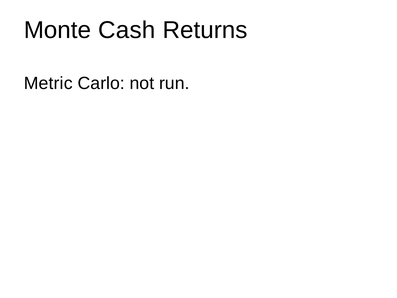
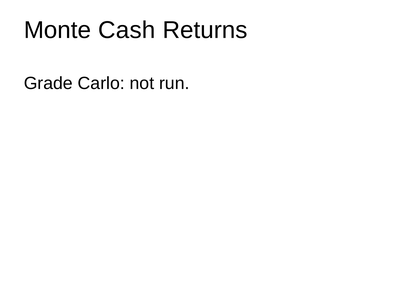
Metric: Metric -> Grade
